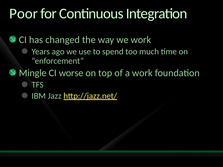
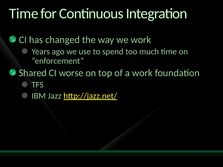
Poor at (24, 14): Poor -> Time
Mingle: Mingle -> Shared
